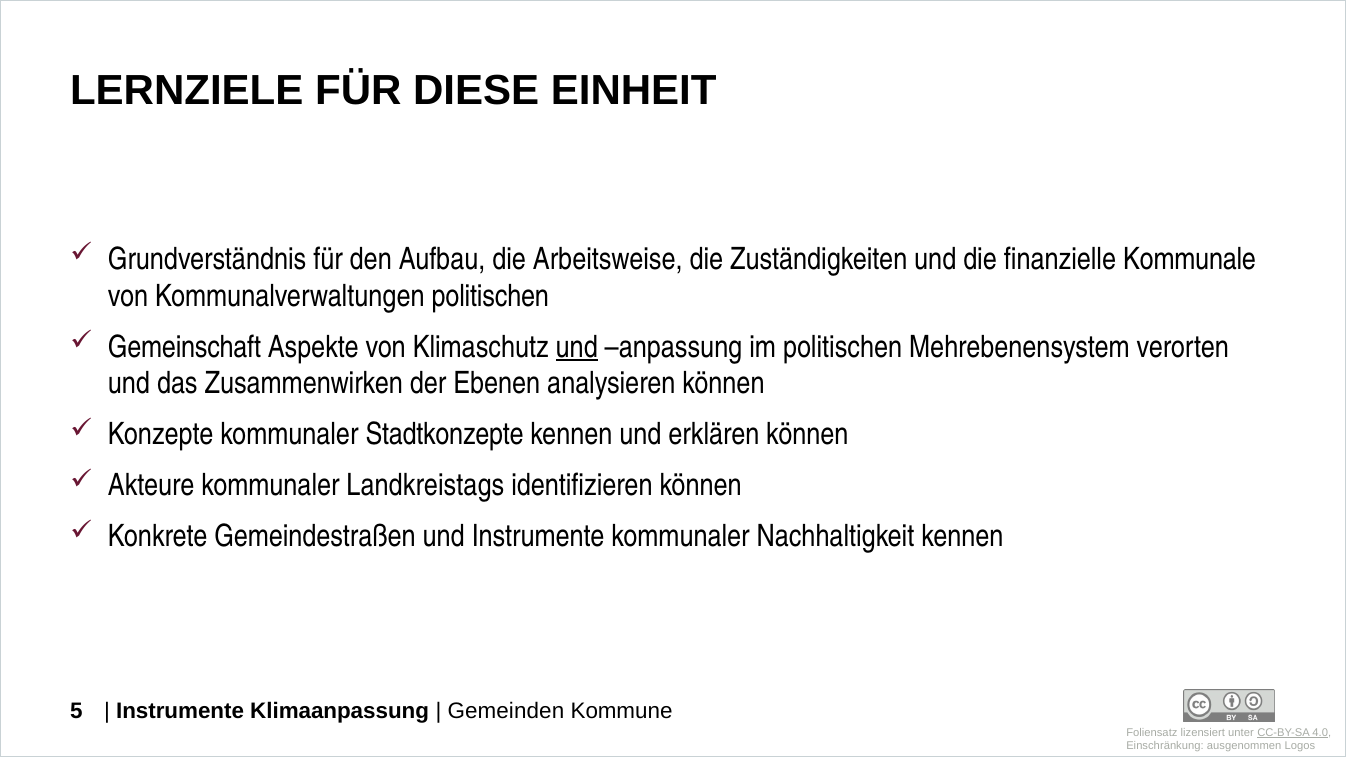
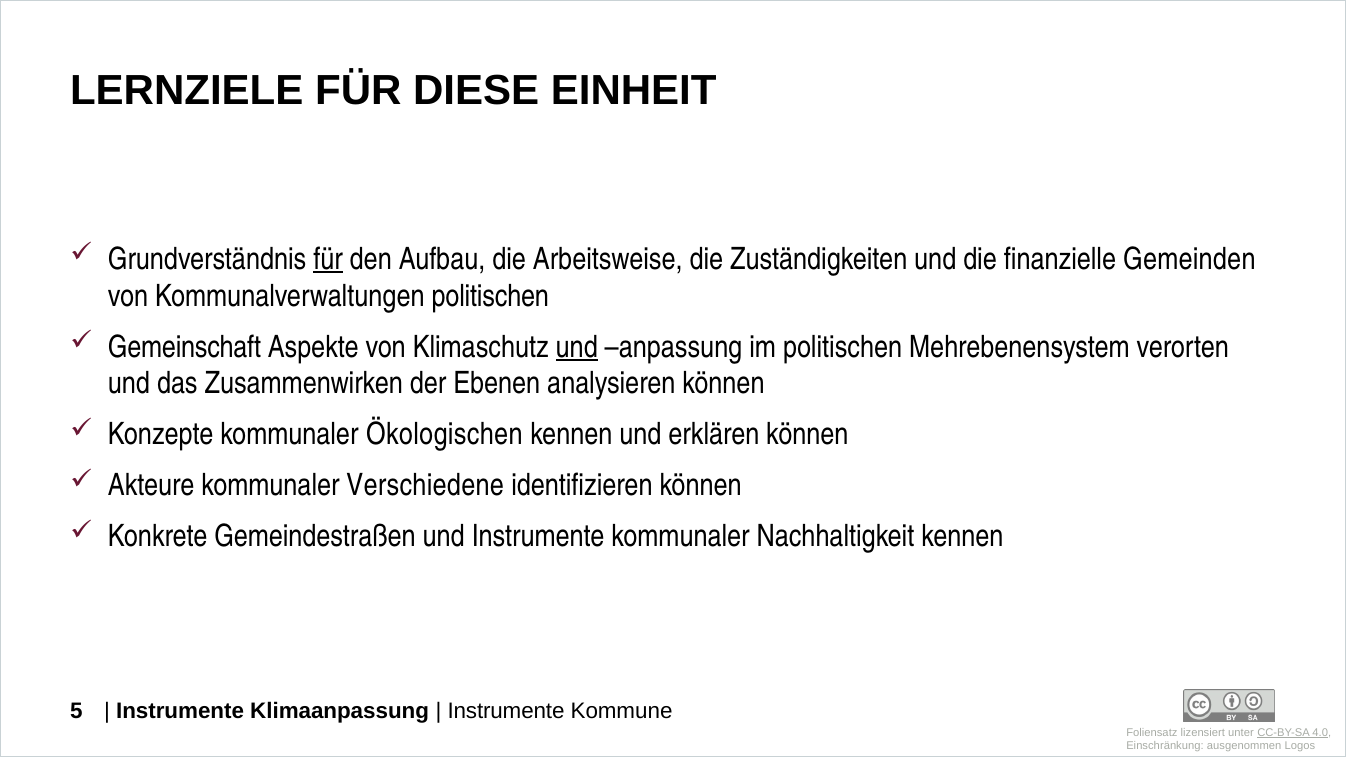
für at (328, 259) underline: none -> present
Kommunale: Kommunale -> Gemeinden
Stadtkonzepte: Stadtkonzepte -> Ökologischen
Landkreistags: Landkreistags -> Verschiedene
Gemeinden at (506, 711): Gemeinden -> Instrumente
